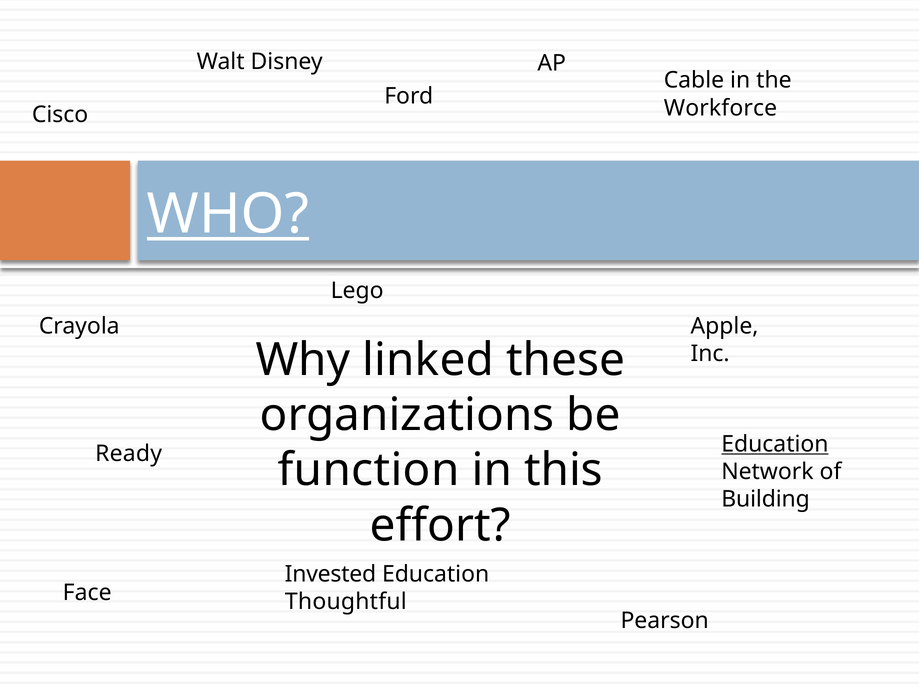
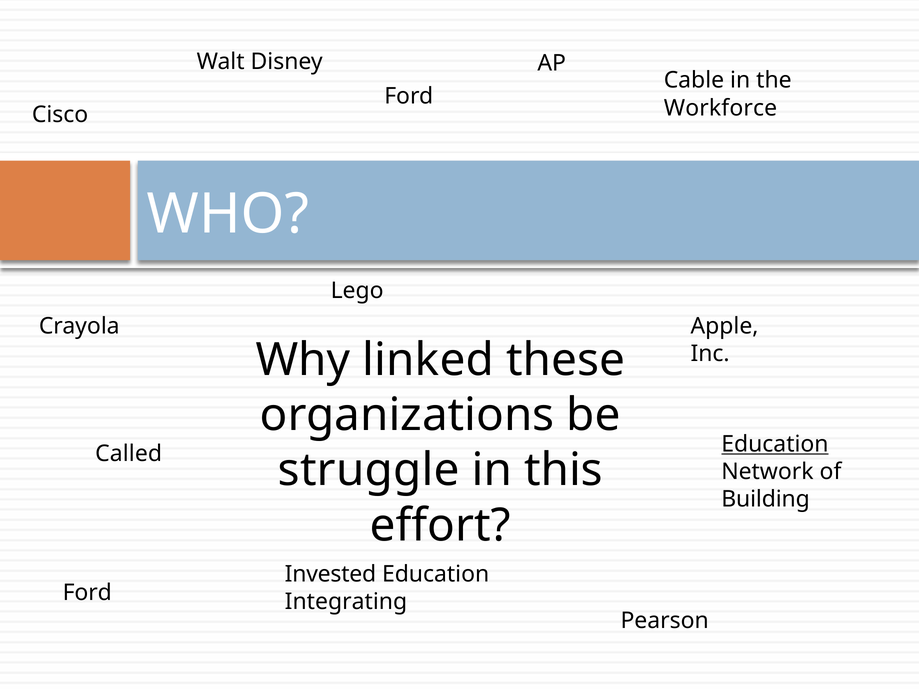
WHO underline: present -> none
Ready: Ready -> Called
function: function -> struggle
Face at (87, 593): Face -> Ford
Thoughtful: Thoughtful -> Integrating
